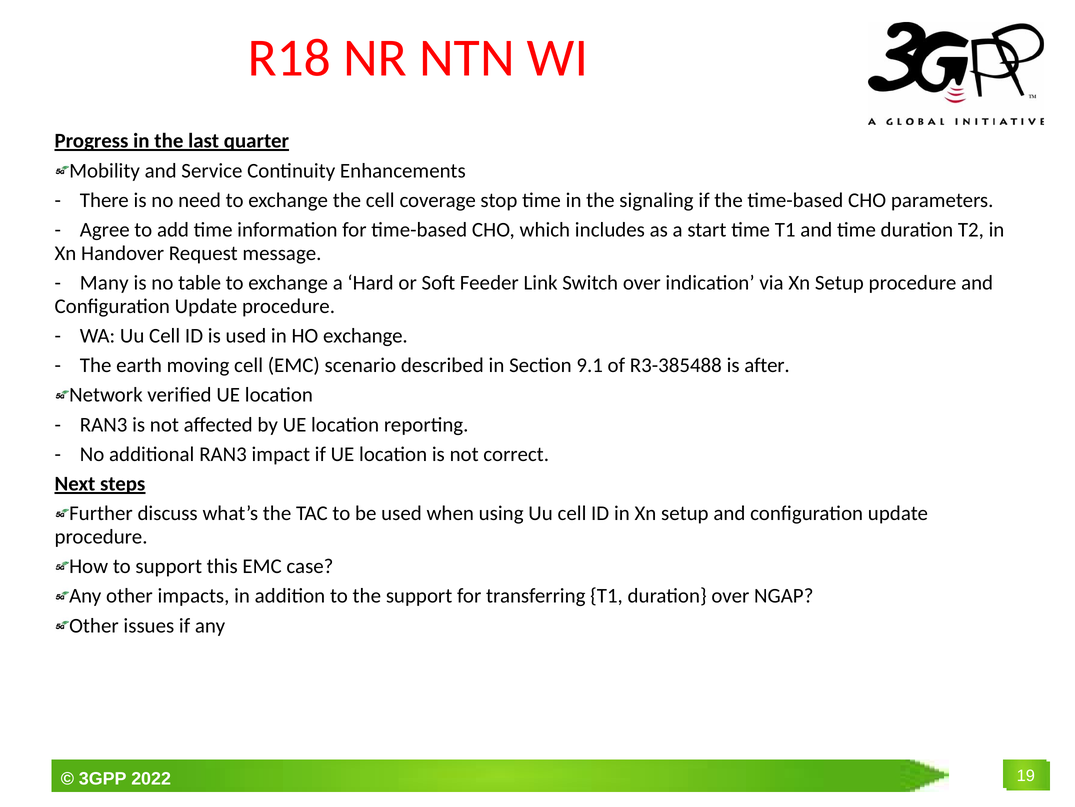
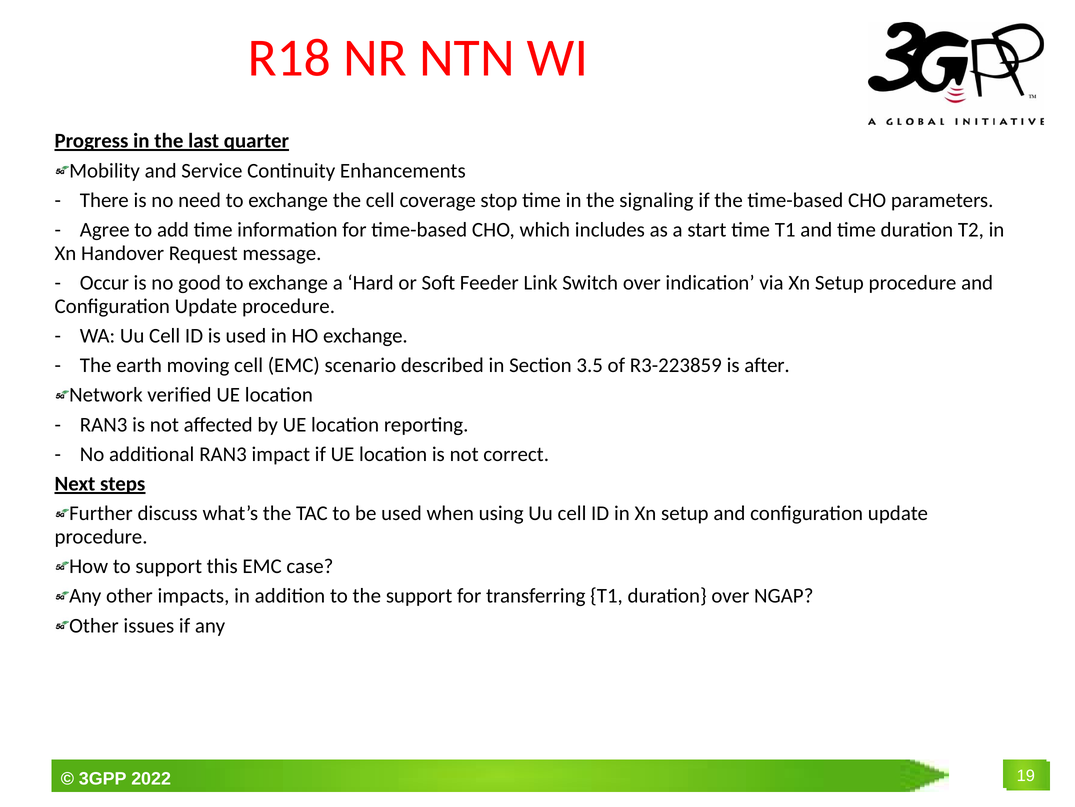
Many: Many -> Occur
table: table -> good
9.1: 9.1 -> 3.5
R3-385488: R3-385488 -> R3-223859
